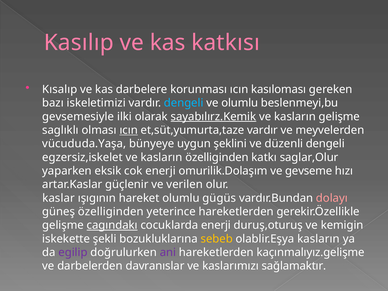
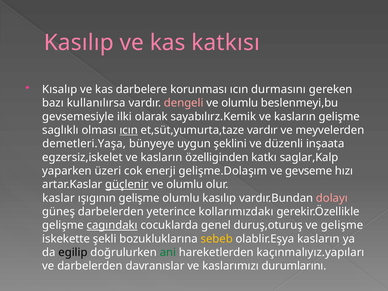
kasıloması: kasıloması -> durmasını
iskeletimizi: iskeletimizi -> kullanılırsa
dengeli at (184, 103) colour: light blue -> pink
sayabılırz.Kemik underline: present -> none
vücududa.Yaşa: vücududa.Yaşa -> demetleri.Yaşa
düzenli dengeli: dengeli -> inşaata
saglar,Olur: saglar,Olur -> saglar,Kalp
eksik: eksik -> üzeri
omurilik.Dolaşım: omurilik.Dolaşım -> gelişme.Dolaşım
güçlenir underline: none -> present
verilen at (185, 184): verilen -> olumlu
ışıgının hareket: hareket -> gelişme
olumlu gügüs: gügüs -> kasılıp
güneş özelliginden: özelliginden -> darbelerden
yeterince hareketlerden: hareketlerden -> kollarımızdakı
cocuklarda enerji: enerji -> genel
ve kemigin: kemigin -> gelişme
egilip colour: purple -> black
ani colour: purple -> green
kaçınmalıyız.gelişme: kaçınmalıyız.gelişme -> kaçınmalıyız.yapıları
sağlamaktır: sağlamaktır -> durumlarını
